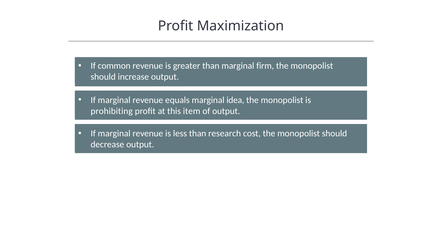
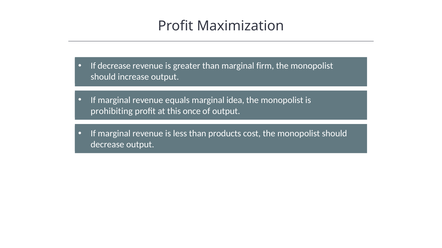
If common: common -> decrease
item: item -> once
research: research -> products
